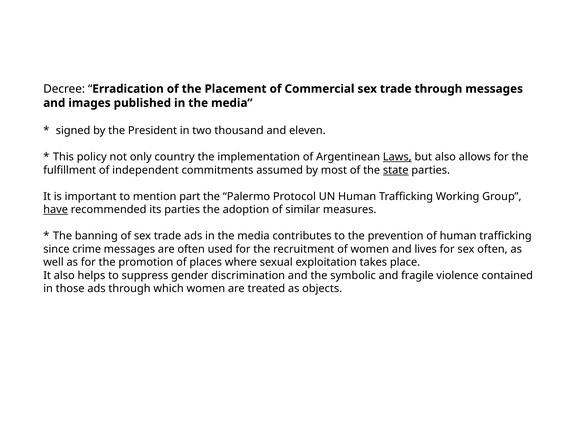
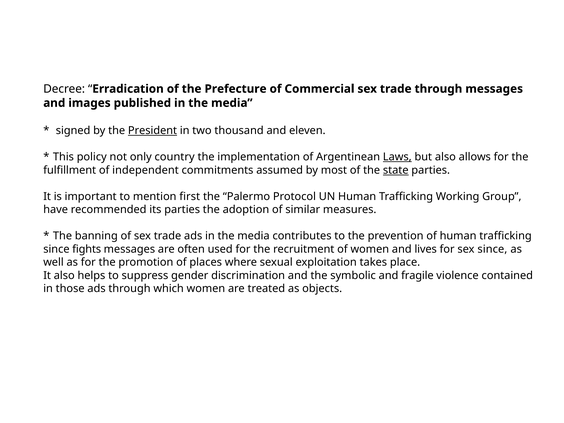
Placement: Placement -> Prefecture
President underline: none -> present
part: part -> first
have underline: present -> none
crime: crime -> fights
sex often: often -> since
